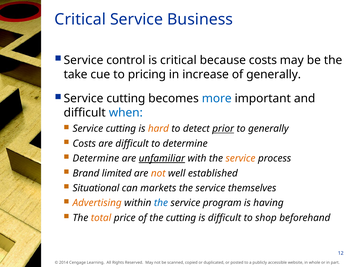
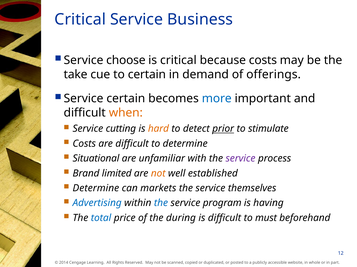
control: control -> choose
to pricing: pricing -> certain
increase: increase -> demand
of generally: generally -> offerings
cutting at (126, 99): cutting -> certain
when colour: blue -> orange
to generally: generally -> stimulate
Determine at (96, 159): Determine -> Situational
unfamiliar underline: present -> none
service at (240, 159) colour: orange -> purple
Situational at (96, 189): Situational -> Determine
Advertising colour: orange -> blue
total colour: orange -> blue
the cutting: cutting -> during
shop: shop -> must
